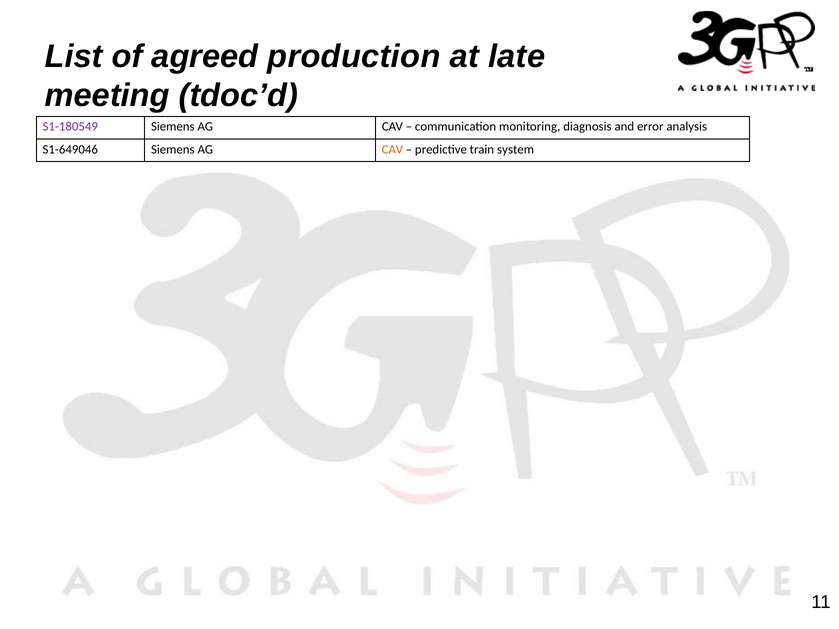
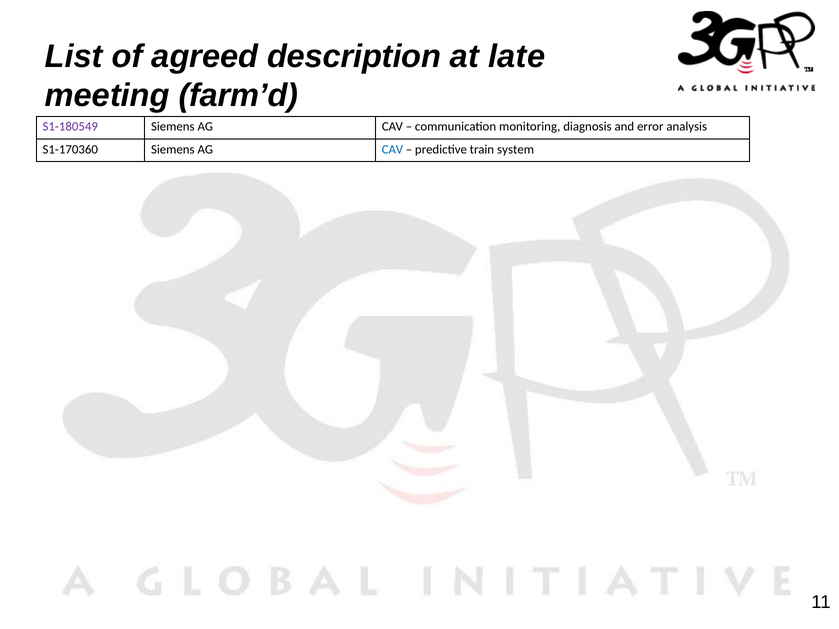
production: production -> description
tdoc’d: tdoc’d -> farm’d
S1-649046: S1-649046 -> S1-170360
CAV at (392, 149) colour: orange -> blue
